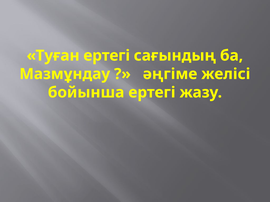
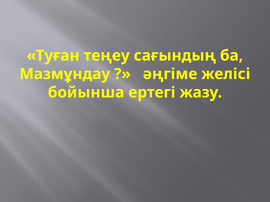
Туған ертегі: ертегі -> теңеу
